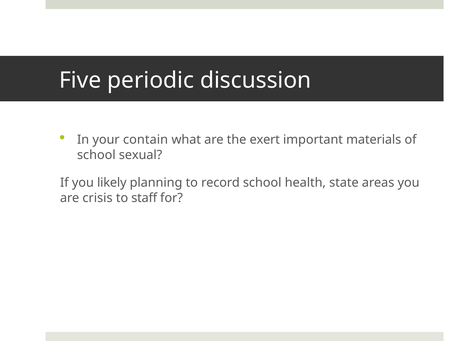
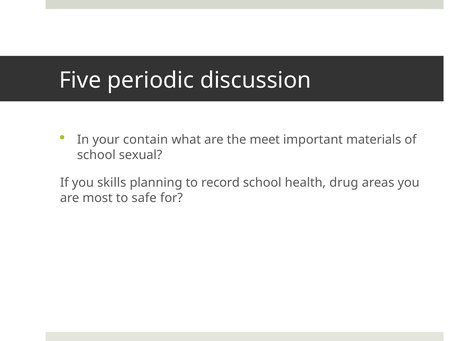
exert: exert -> meet
likely: likely -> skills
state: state -> drug
crisis: crisis -> most
staff: staff -> safe
